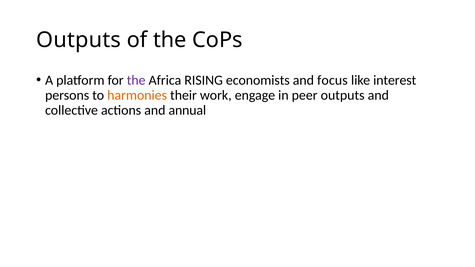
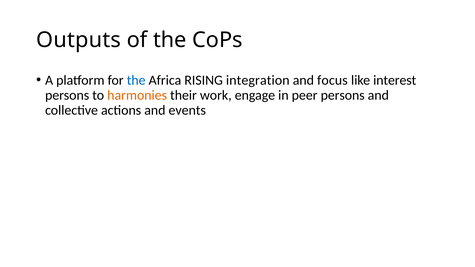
the at (136, 80) colour: purple -> blue
economists: economists -> integration
peer outputs: outputs -> persons
annual: annual -> events
